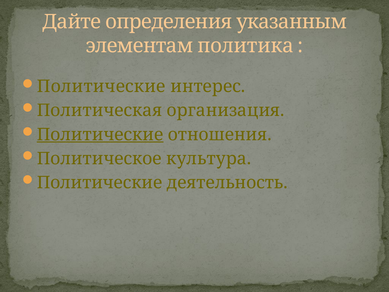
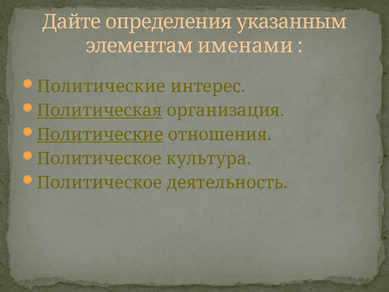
политика: политика -> именами
Политическая underline: none -> present
Политические at (100, 182): Политические -> Политическое
